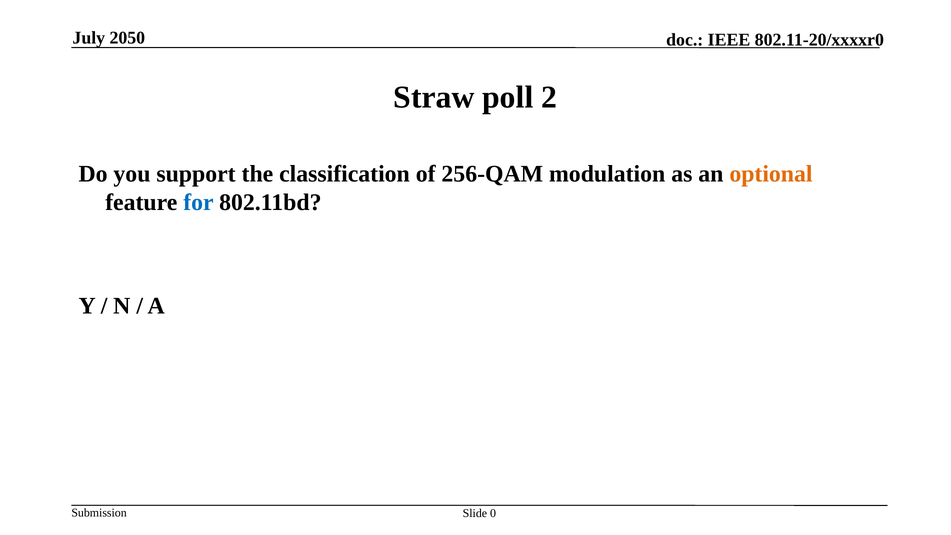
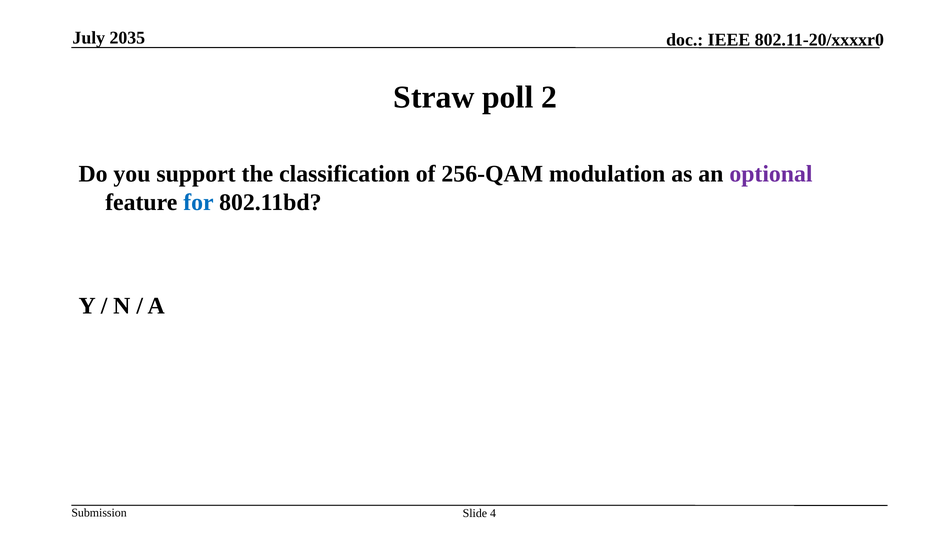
2050: 2050 -> 2035
optional colour: orange -> purple
0: 0 -> 4
